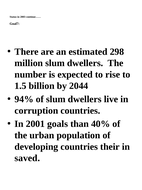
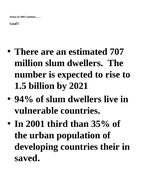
298: 298 -> 707
2044: 2044 -> 2021
corruption: corruption -> vulnerable
goals: goals -> third
40%: 40% -> 35%
